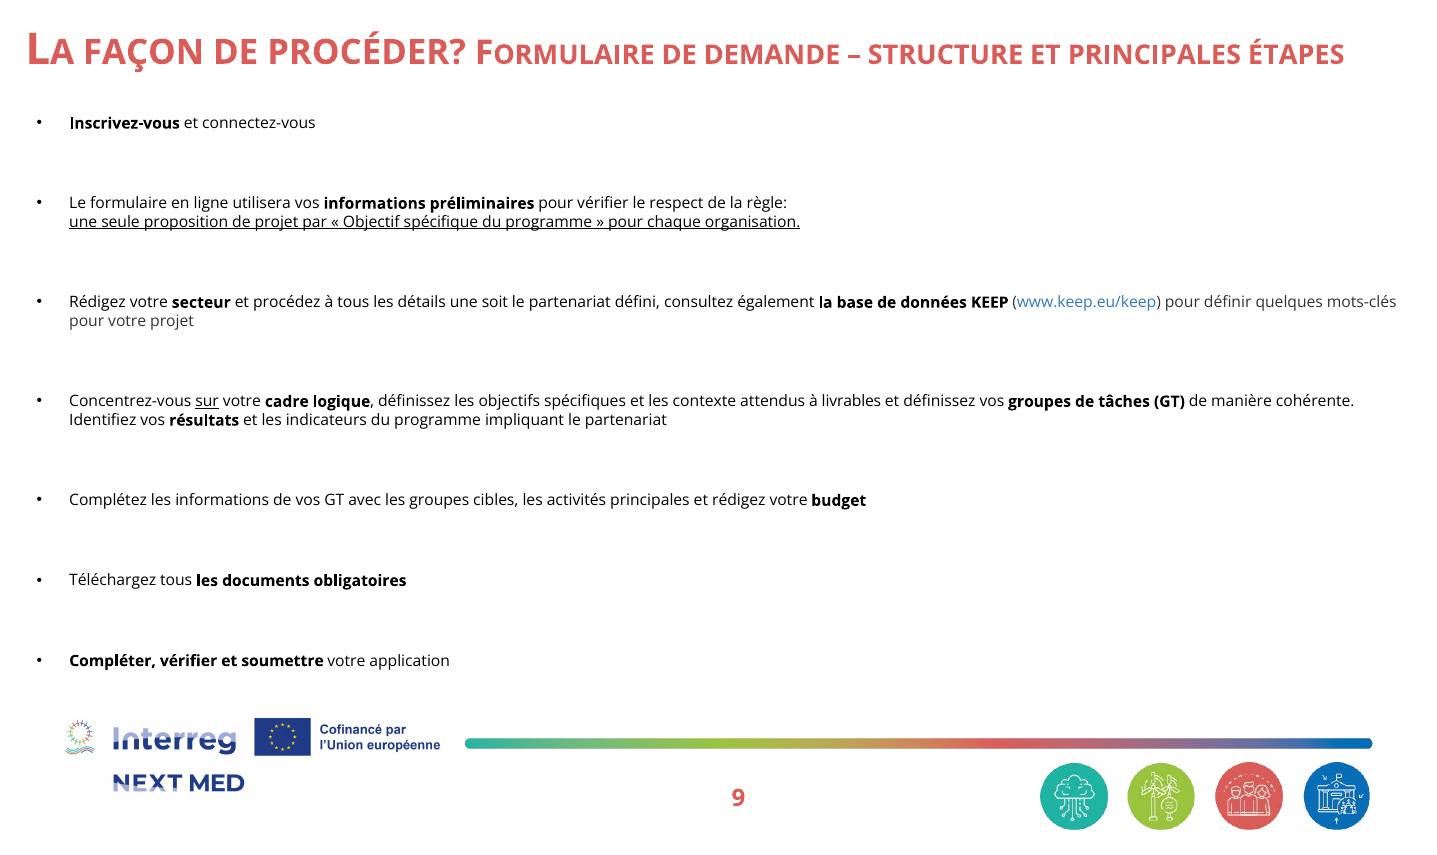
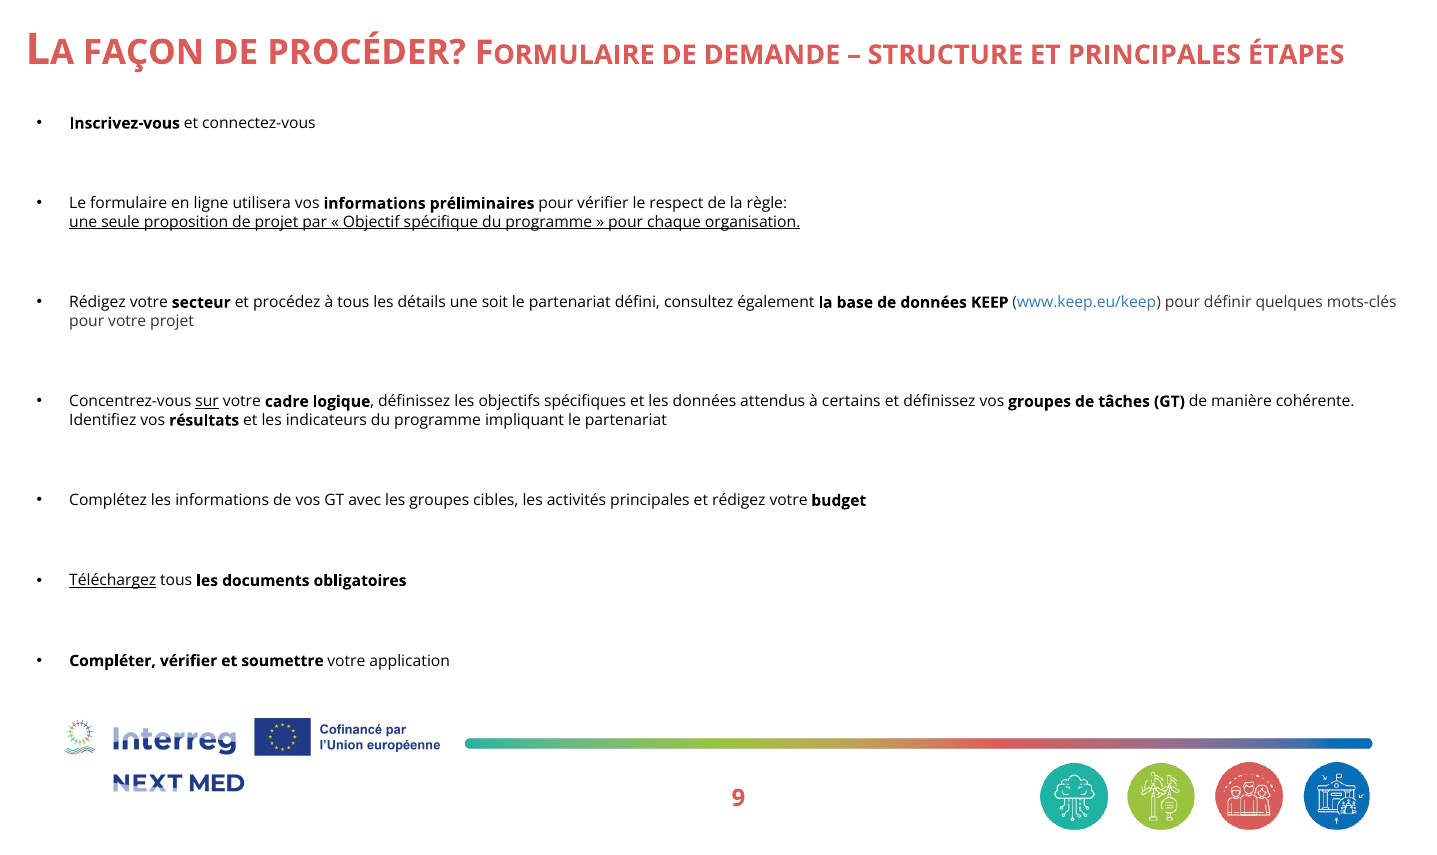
les contexte: contexte -> données
livrables: livrables -> certains
Téléchargez underline: none -> present
